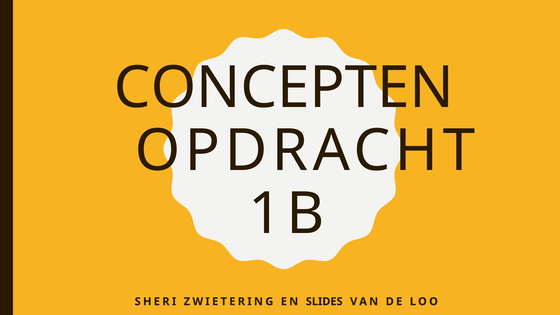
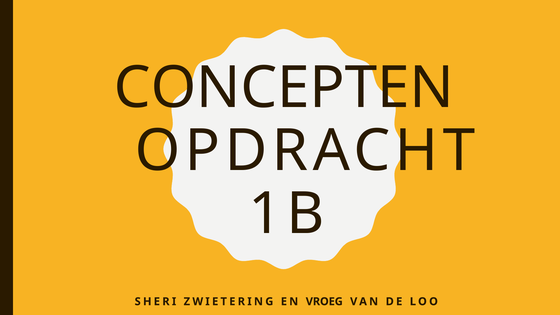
SLIDES: SLIDES -> VROEG
